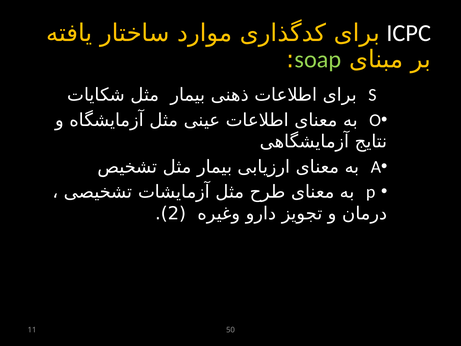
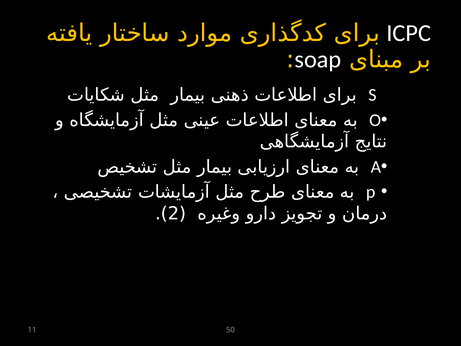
soap colour: light green -> white
